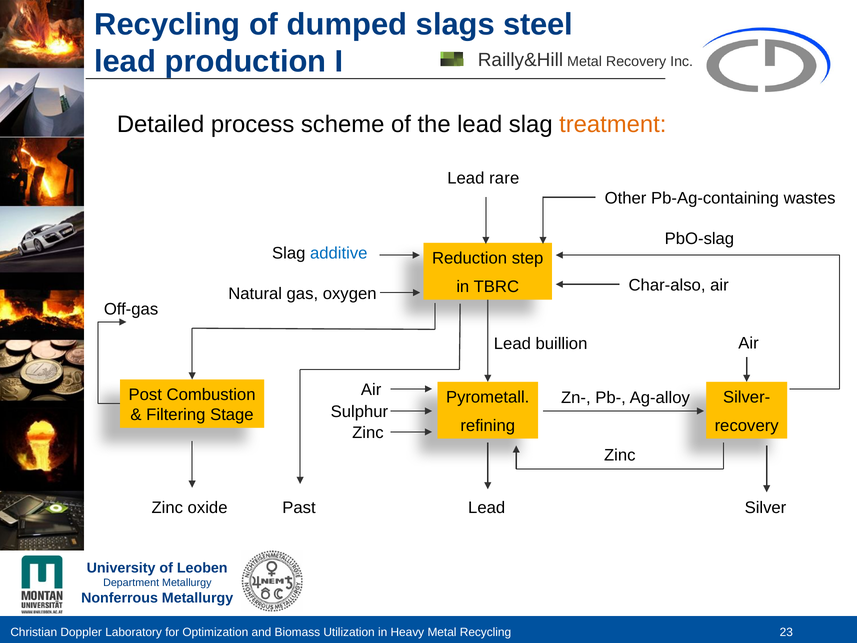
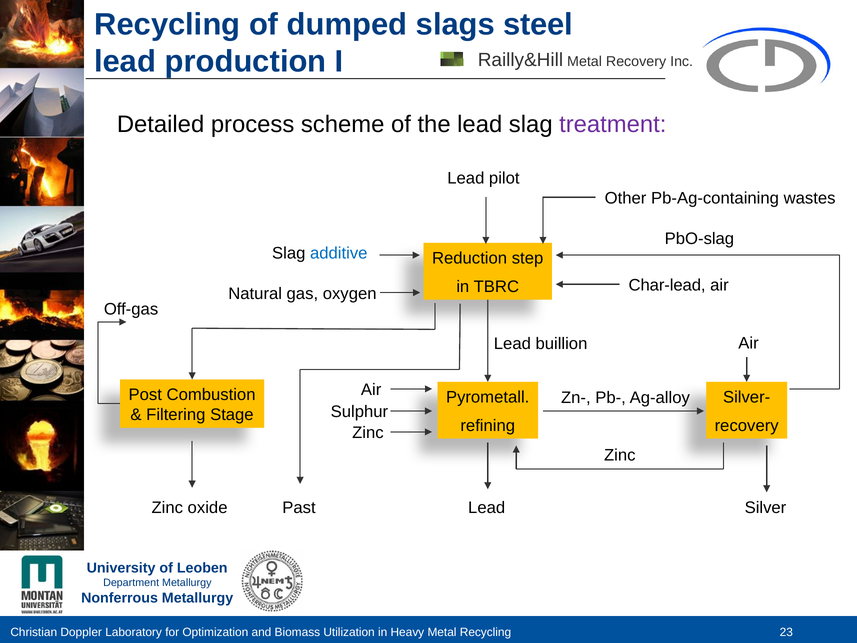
treatment colour: orange -> purple
rare: rare -> pilot
Char-also: Char-also -> Char-lead
